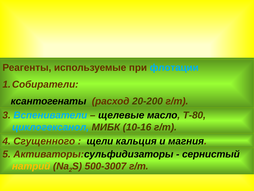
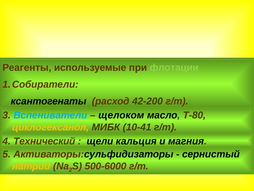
флотации colour: light blue -> light green
20-200: 20-200 -> 42-200
щелевые: щелевые -> щелоком
циклогексанол colour: light blue -> yellow
10-16: 10-16 -> 10-41
Сгущенного: Сгущенного -> Технический
500-3007: 500-3007 -> 500-6000
